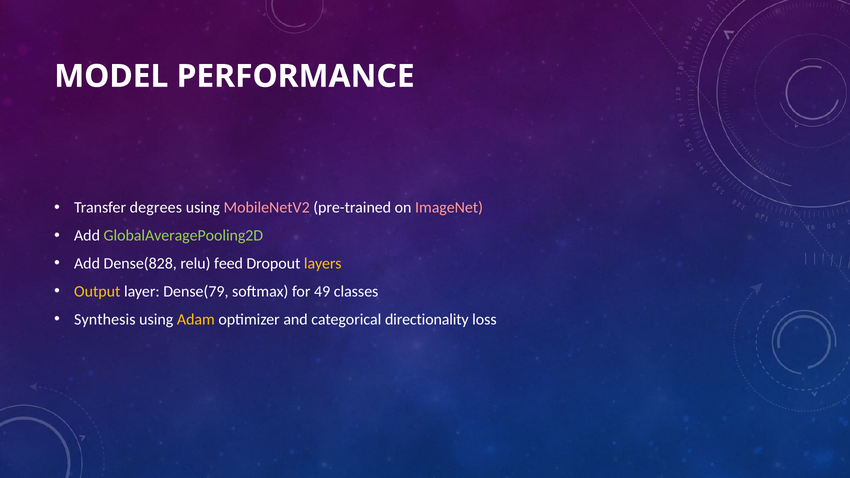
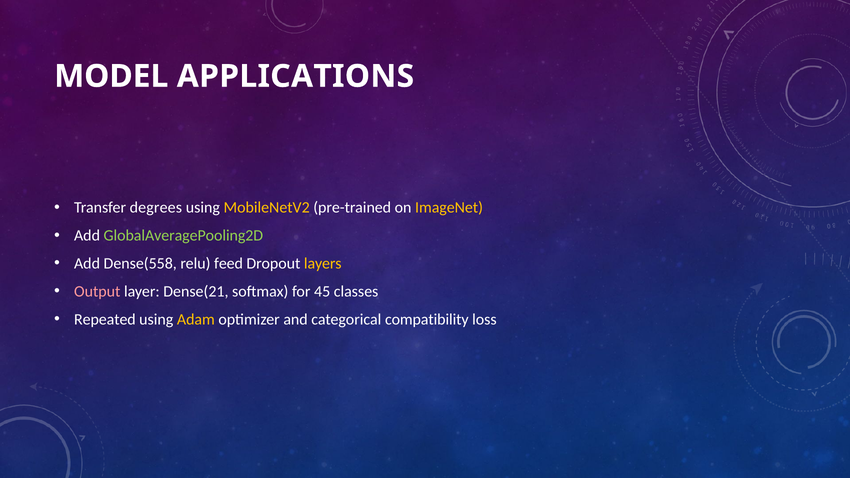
PERFORMANCE: PERFORMANCE -> APPLICATIONS
MobileNetV2 colour: pink -> yellow
ImageNet colour: pink -> yellow
Dense(828: Dense(828 -> Dense(558
Output colour: yellow -> pink
Dense(79: Dense(79 -> Dense(21
49: 49 -> 45
Synthesis: Synthesis -> Repeated
directionality: directionality -> compatibility
